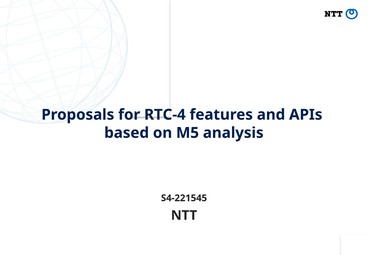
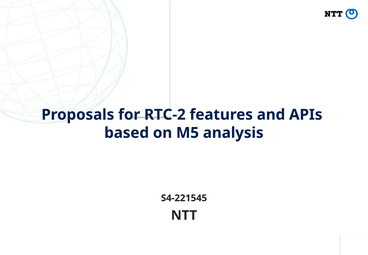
RTC-4: RTC-4 -> RTC-2
